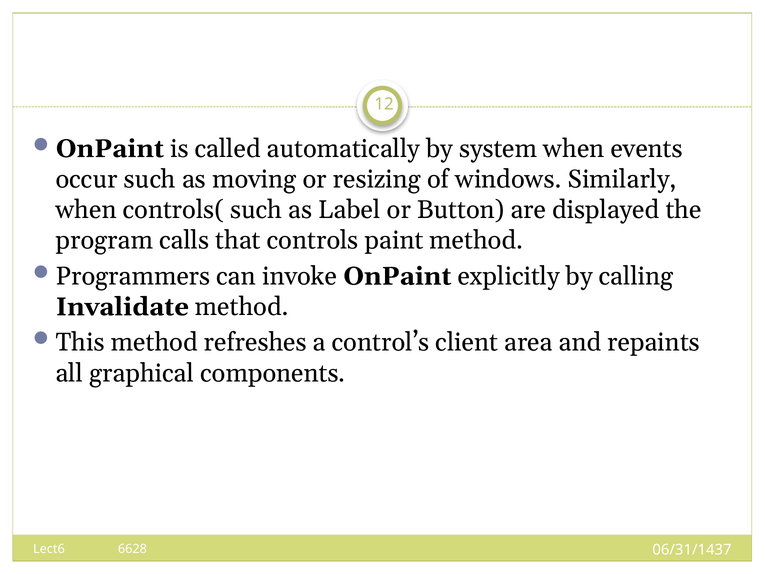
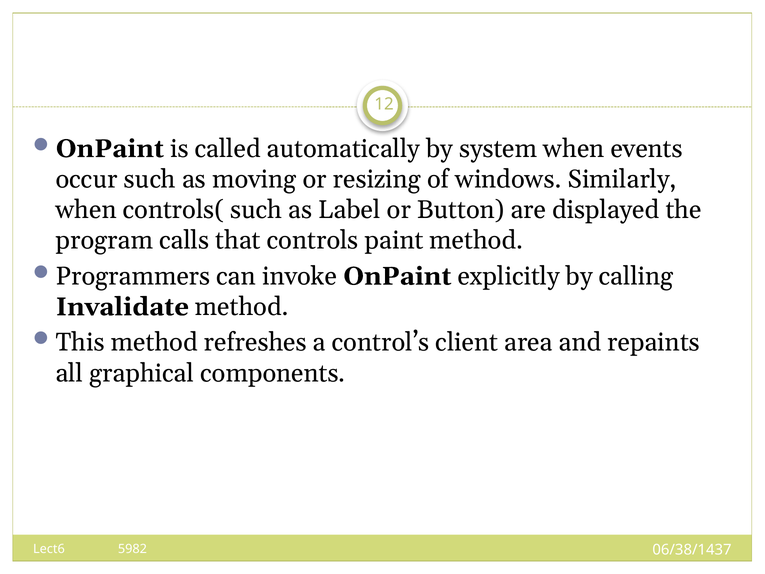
6628: 6628 -> 5982
06/31/1437: 06/31/1437 -> 06/38/1437
